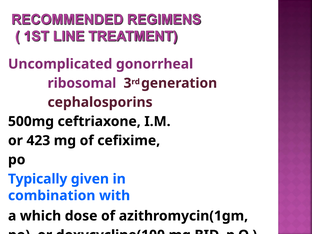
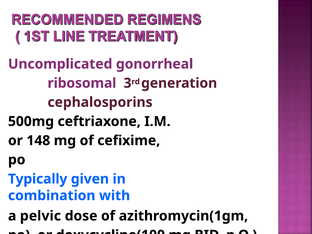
423: 423 -> 148
which: which -> pelvic
